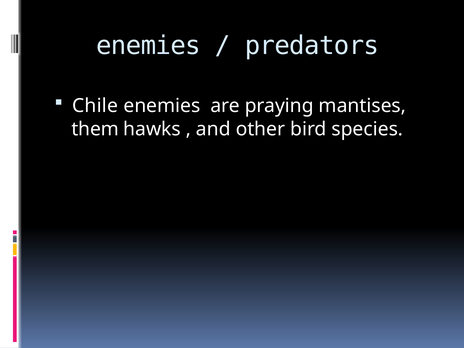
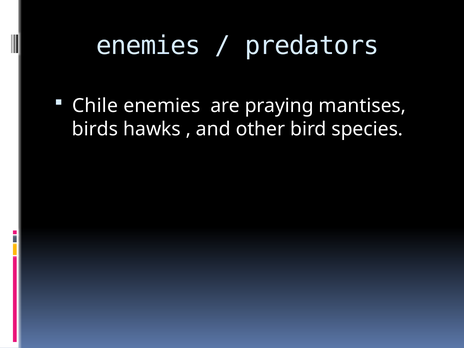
them: them -> birds
